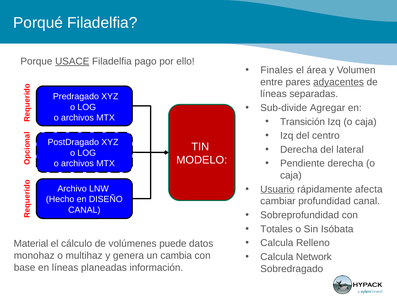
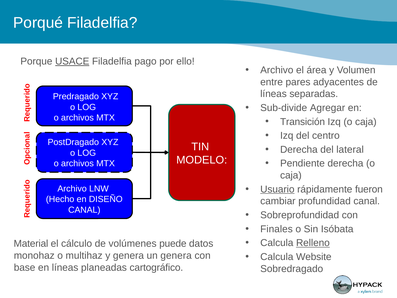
Finales at (277, 70): Finales -> Archivo
adyacentes underline: present -> none
afecta: afecta -> fueron
Totales: Totales -> Finales
Relleno underline: none -> present
un cambia: cambia -> genera
Network: Network -> Website
información: información -> cartográfico
